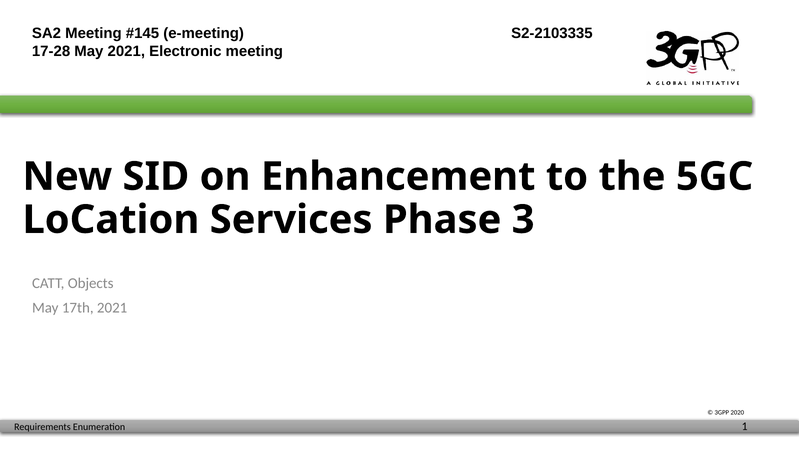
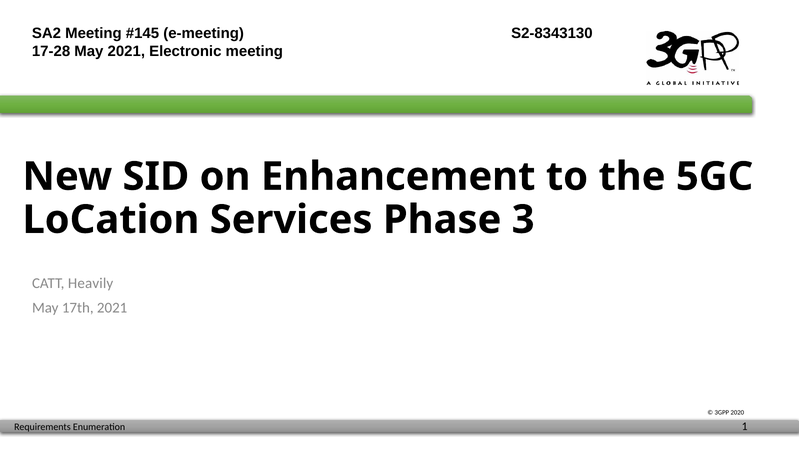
S2-2103335: S2-2103335 -> S2-8343130
Objects: Objects -> Heavily
